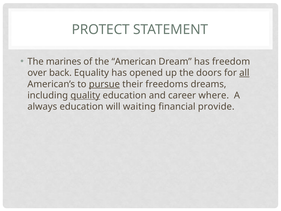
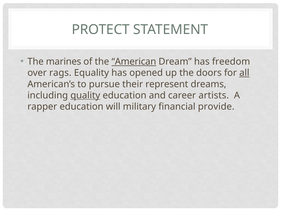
American underline: none -> present
back: back -> rags
pursue underline: present -> none
freedoms: freedoms -> represent
where: where -> artists
always: always -> rapper
waiting: waiting -> military
